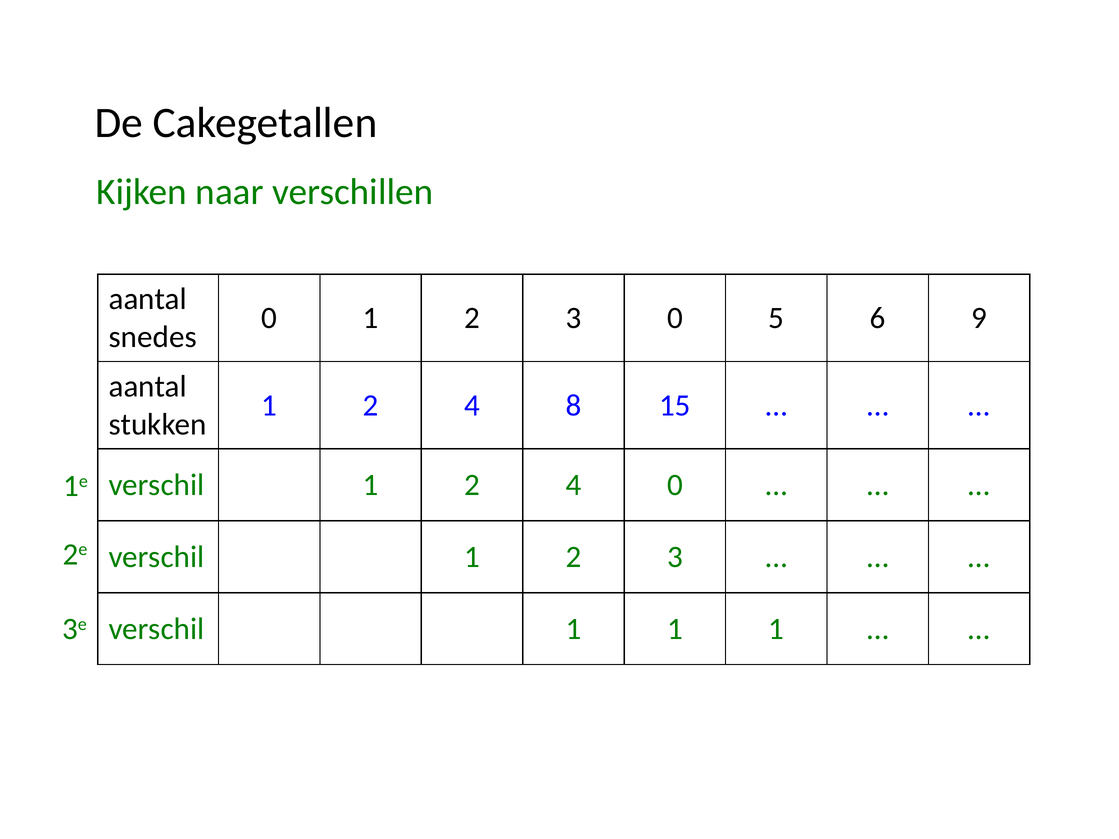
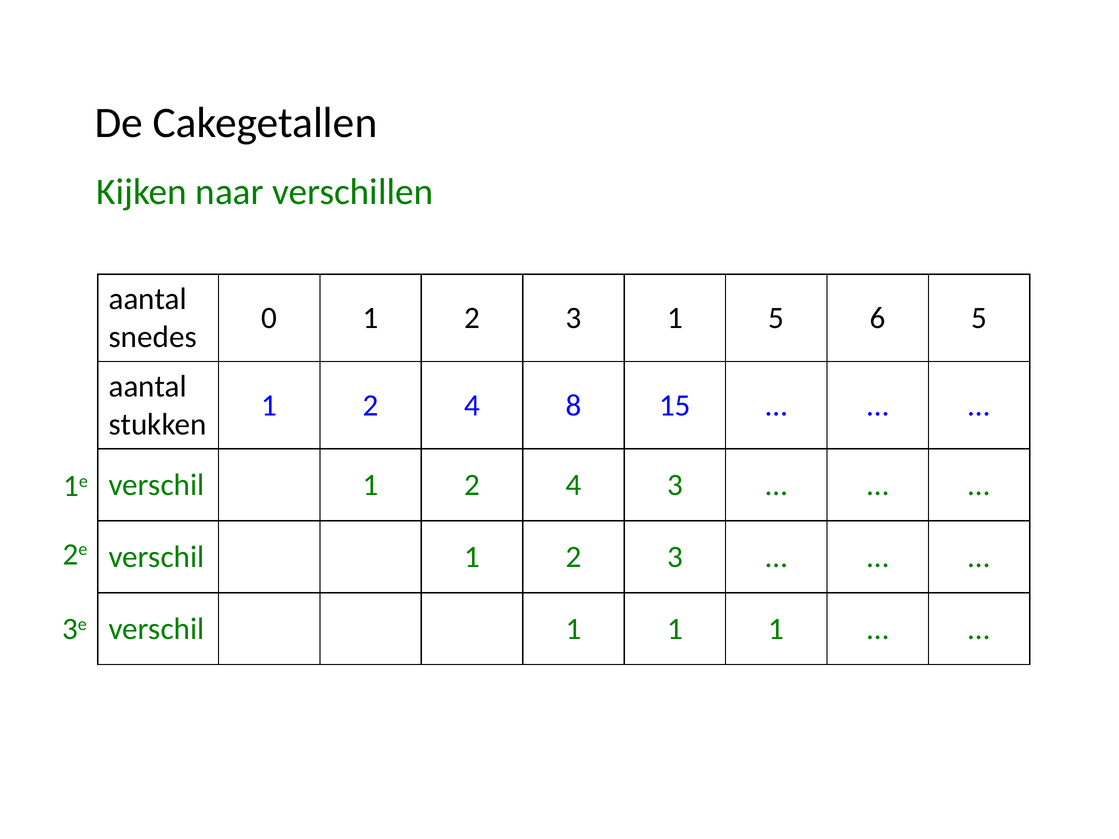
3 0: 0 -> 1
6 9: 9 -> 5
4 0: 0 -> 3
